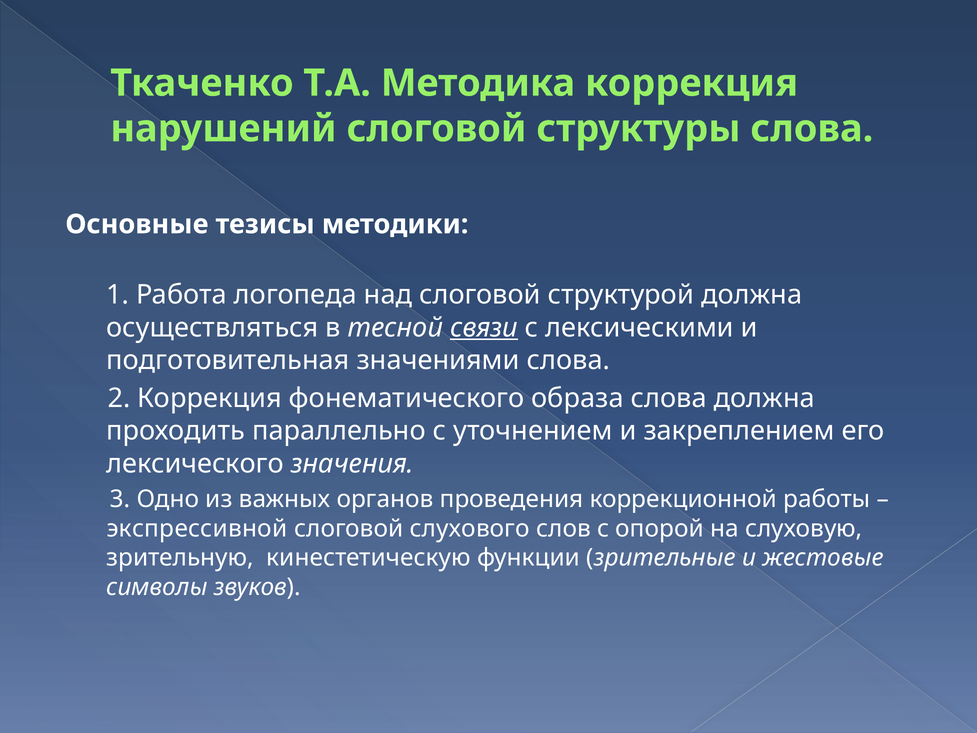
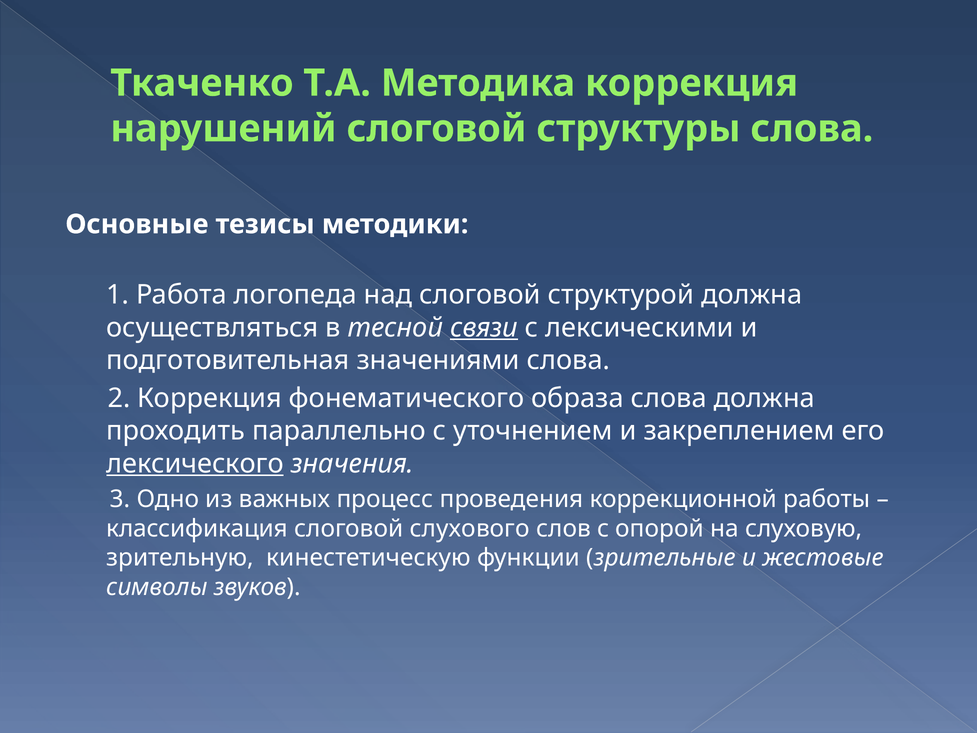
лексического underline: none -> present
органов: органов -> процесс
экспрессивной: экспрессивной -> классификация
